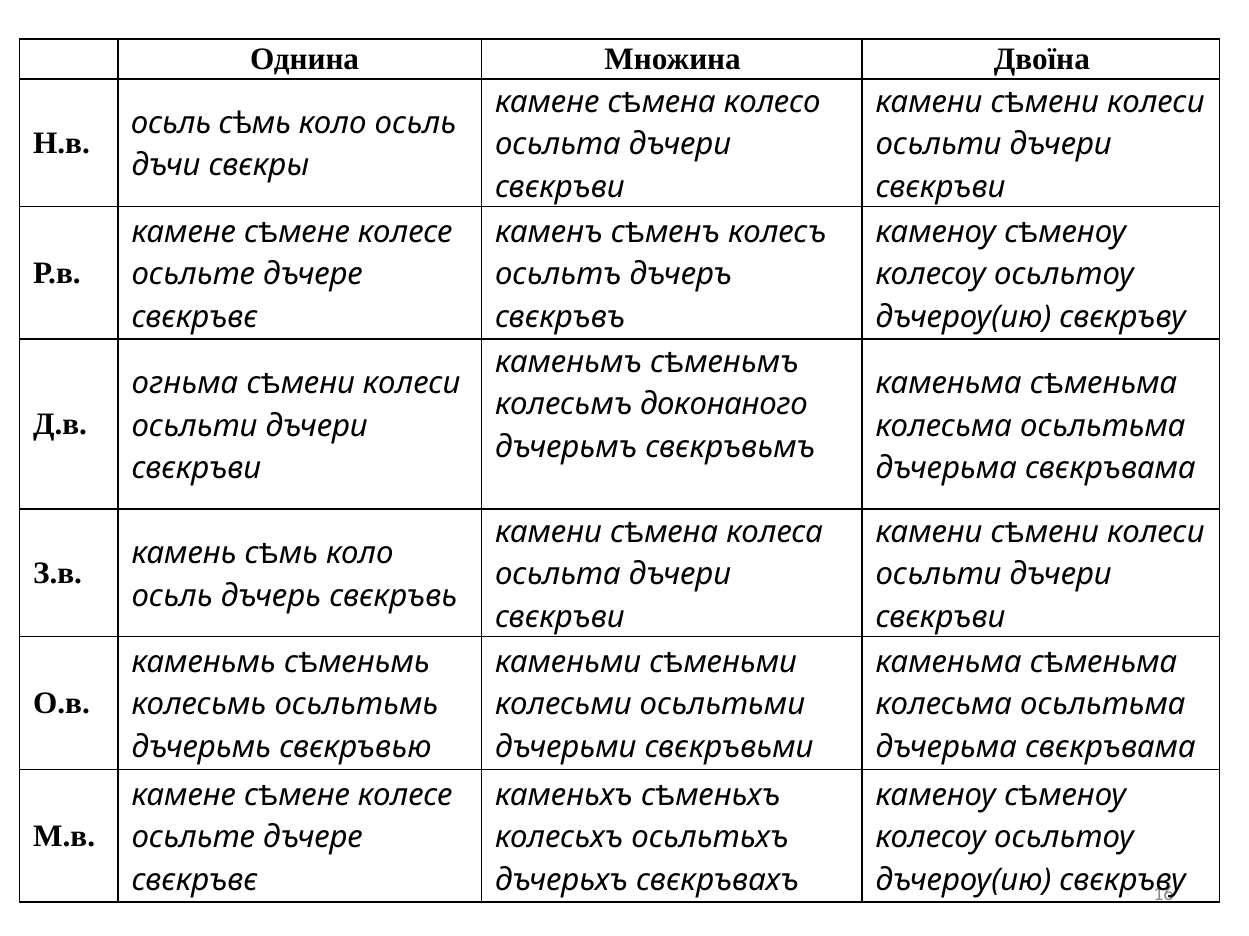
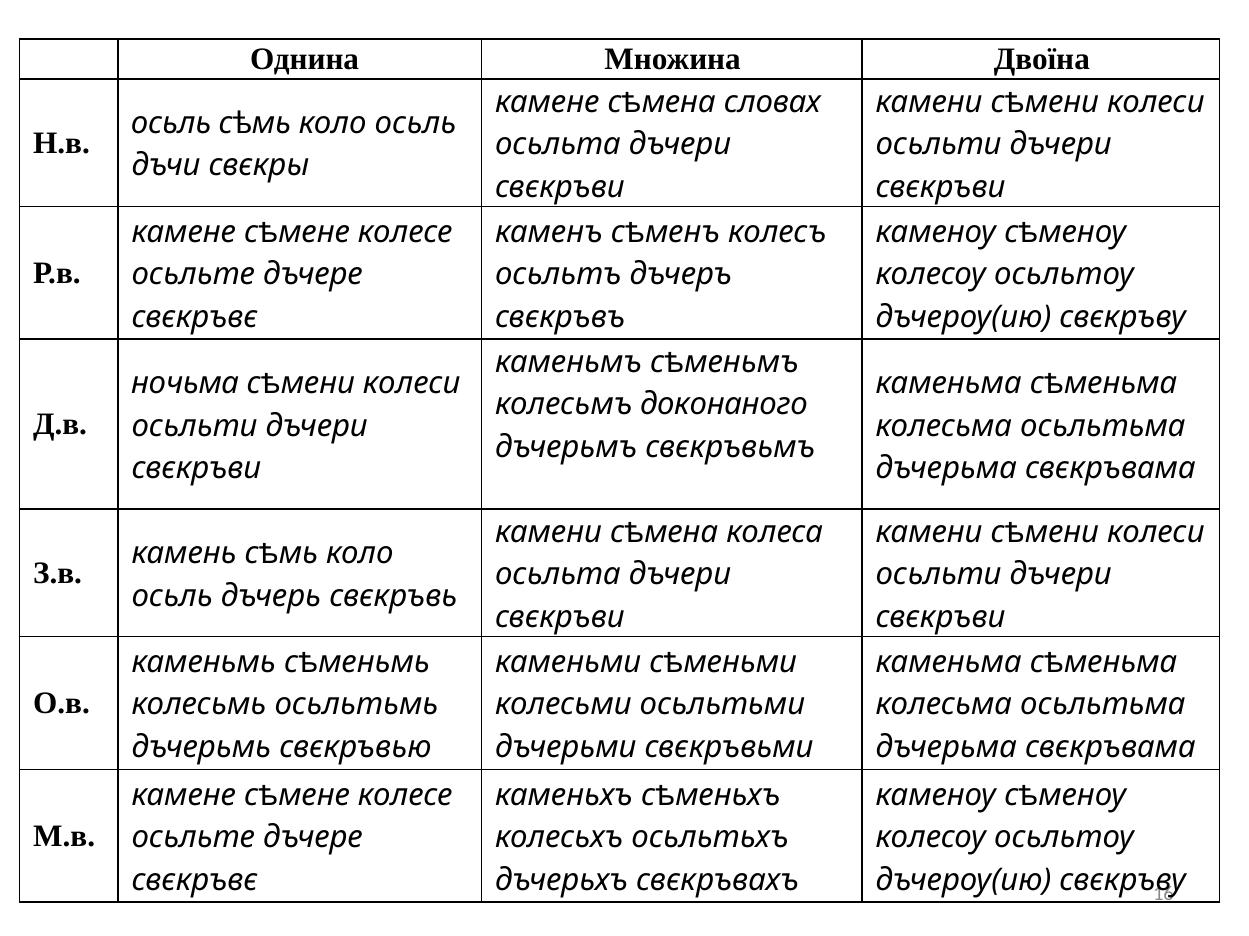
колесо: колесо -> словах
огньма: огньма -> ночьма
